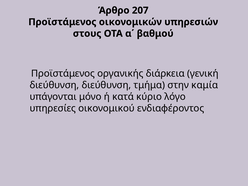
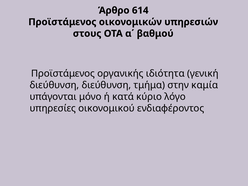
207: 207 -> 614
διάρκεια: διάρκεια -> ιδιότητα
